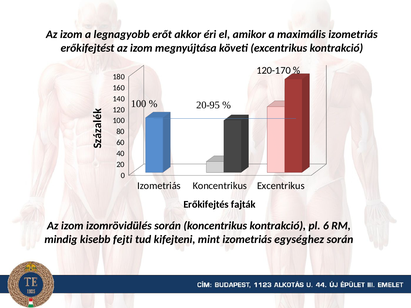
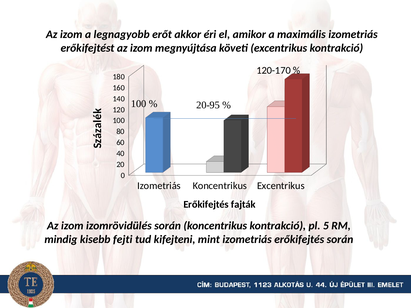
6: 6 -> 5
izometriás egységhez: egységhez -> erőkifejtés
